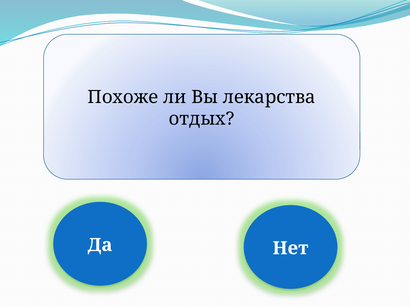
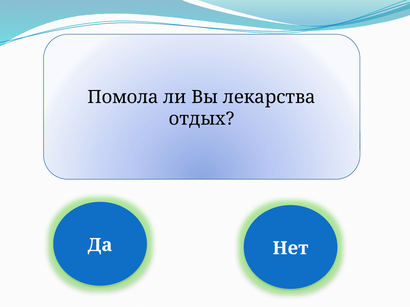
Похоже: Похоже -> Помола
